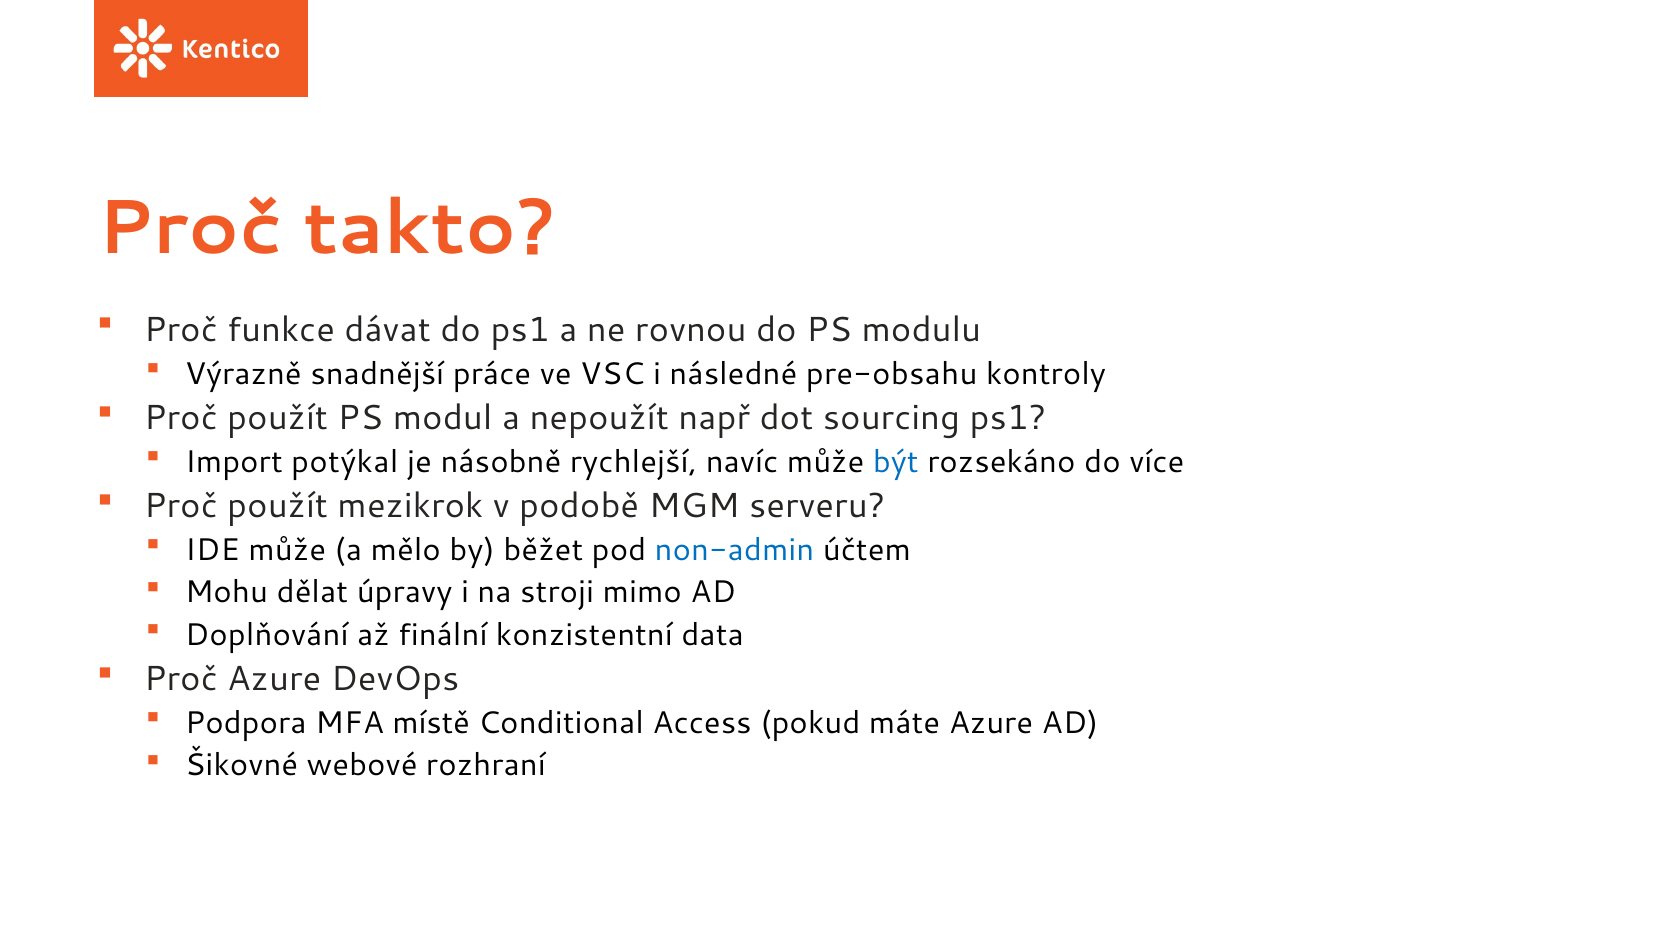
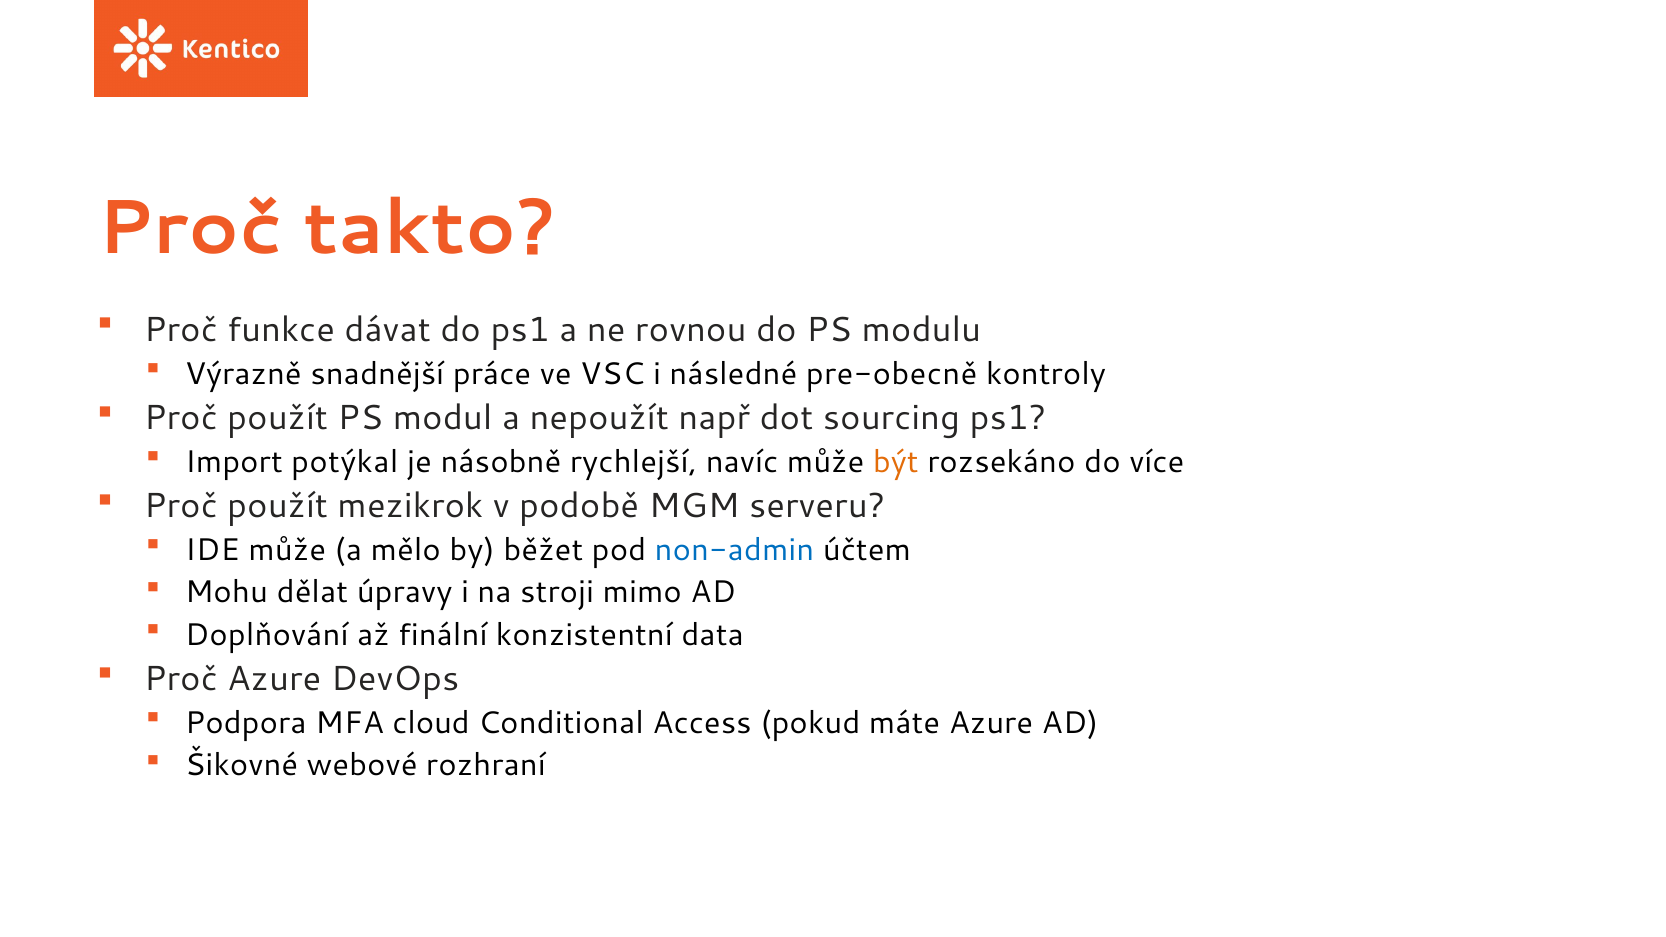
pre-obsahu: pre-obsahu -> pre-obecně
být colour: blue -> orange
místě: místě -> cloud
